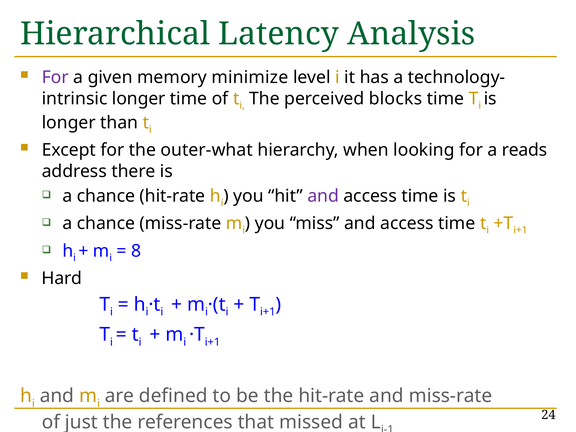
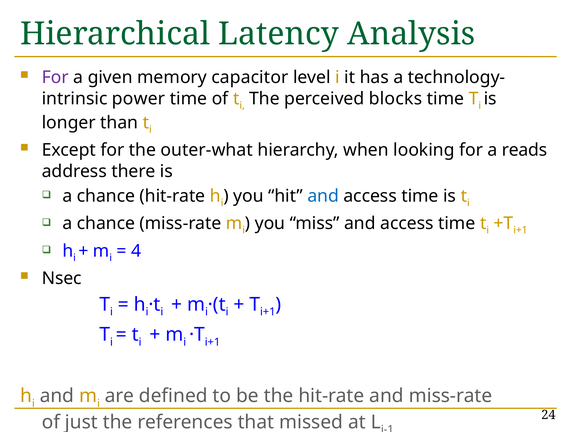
minimize: minimize -> capacitor
longer at (139, 99): longer -> power
and at (323, 196) colour: purple -> blue
8: 8 -> 4
Hard: Hard -> Nsec
